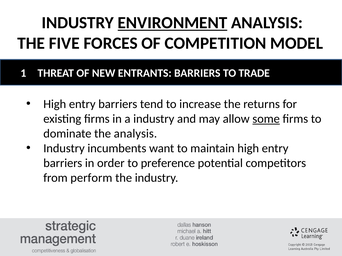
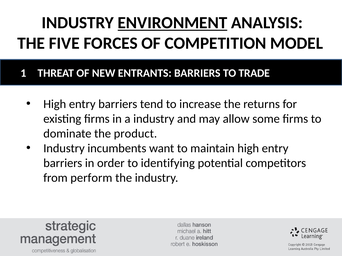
some underline: present -> none
the analysis: analysis -> product
preference: preference -> identifying
